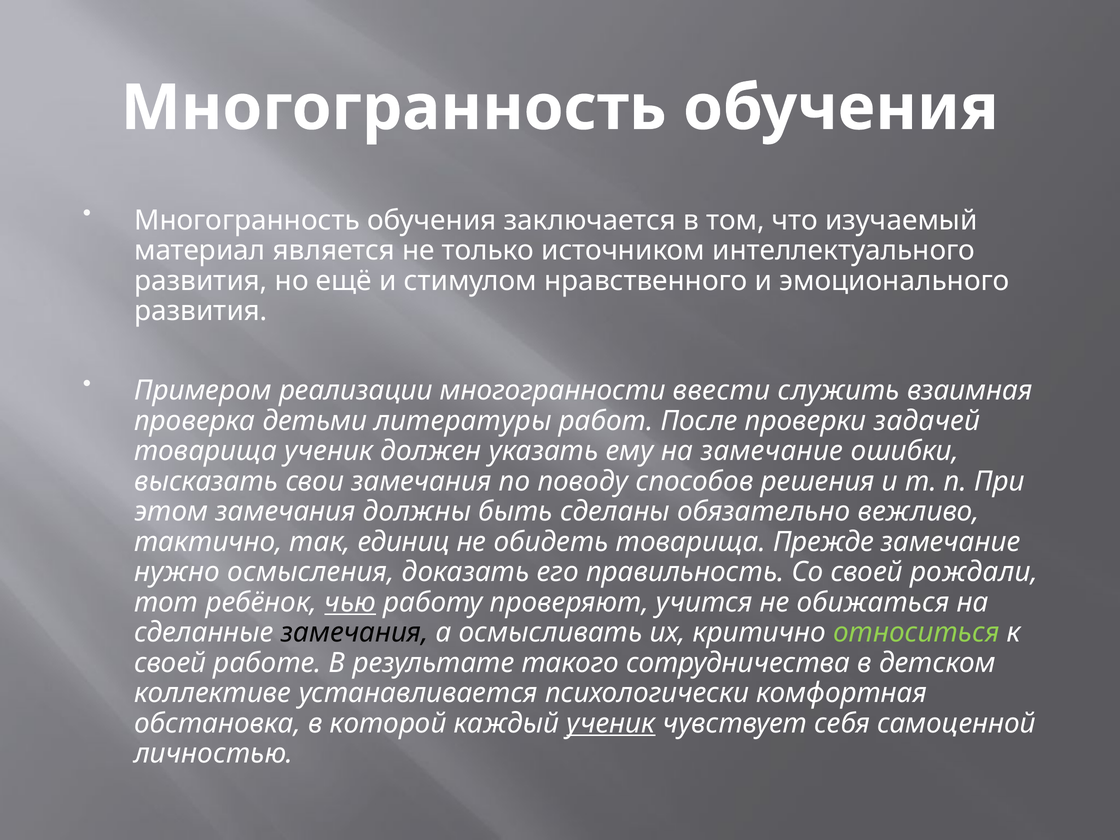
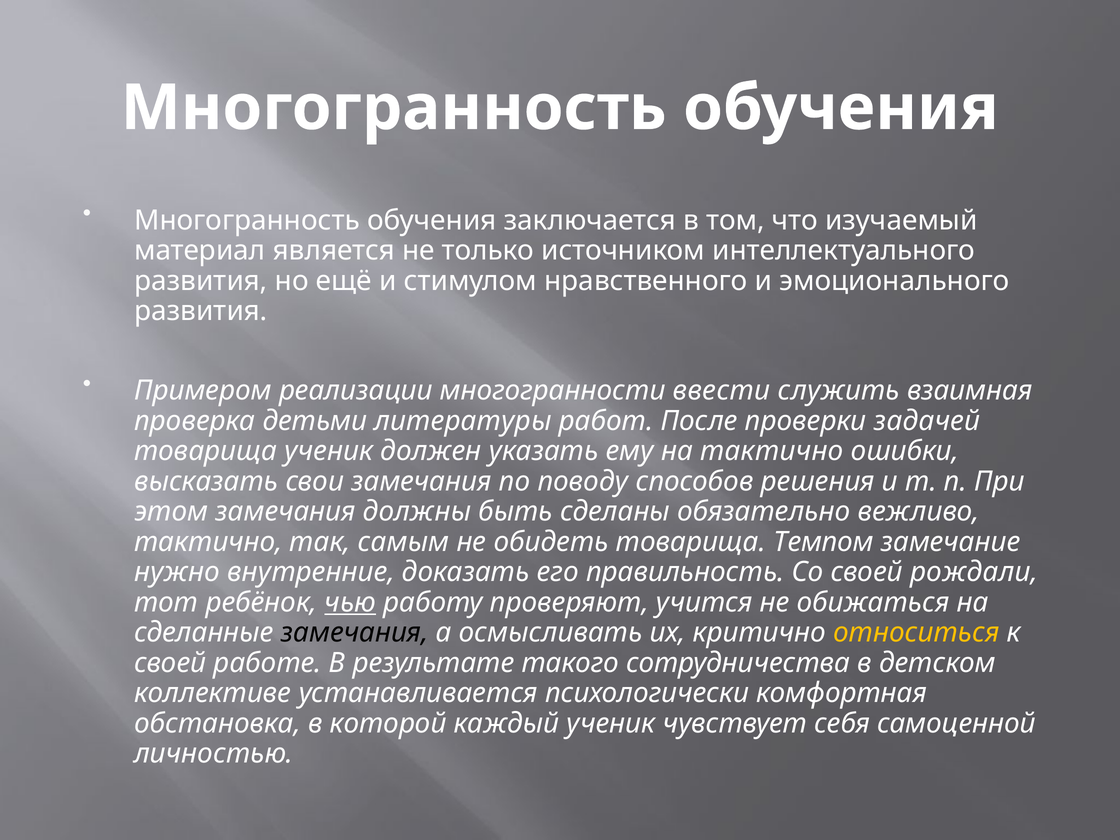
на замечание: замечание -> тактично
единиц: единиц -> самым
Прежде: Прежде -> Темпом
осмысления: осмысления -> внутренние
относиться colour: light green -> yellow
ученик at (611, 723) underline: present -> none
